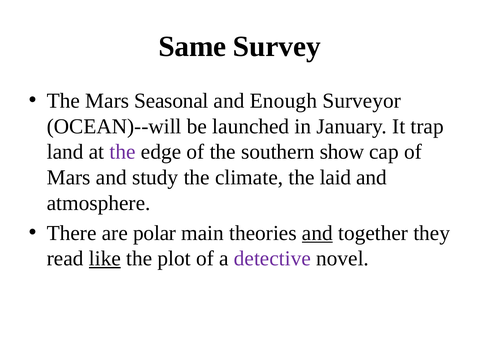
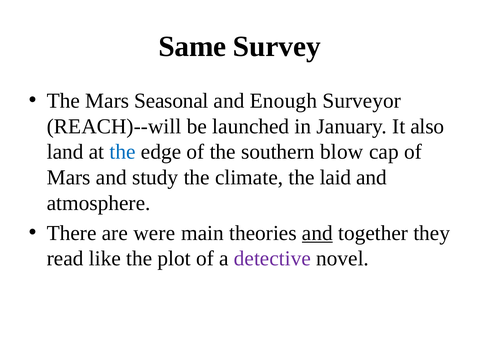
OCEAN)--will: OCEAN)--will -> REACH)--will
trap: trap -> also
the at (123, 152) colour: purple -> blue
show: show -> blow
polar: polar -> were
like underline: present -> none
